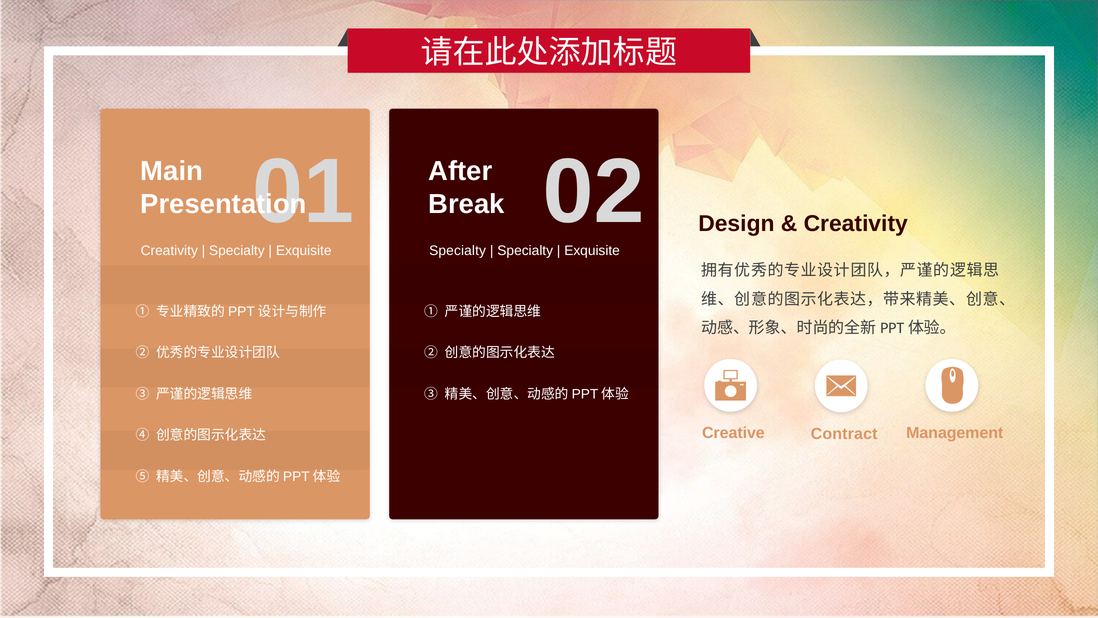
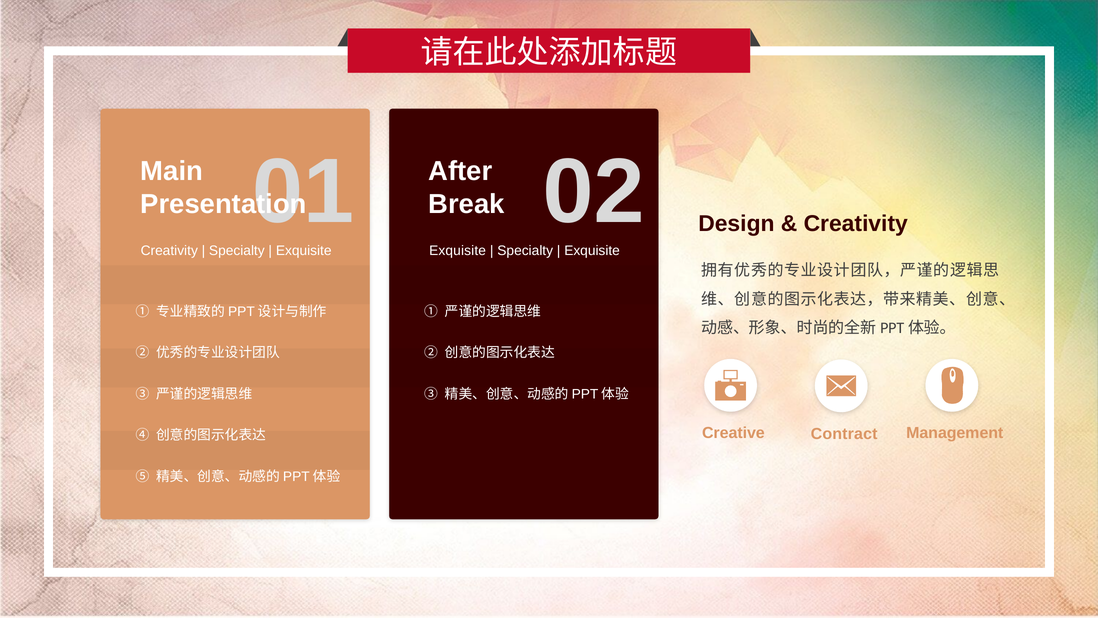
Exquisite Specialty: Specialty -> Exquisite
